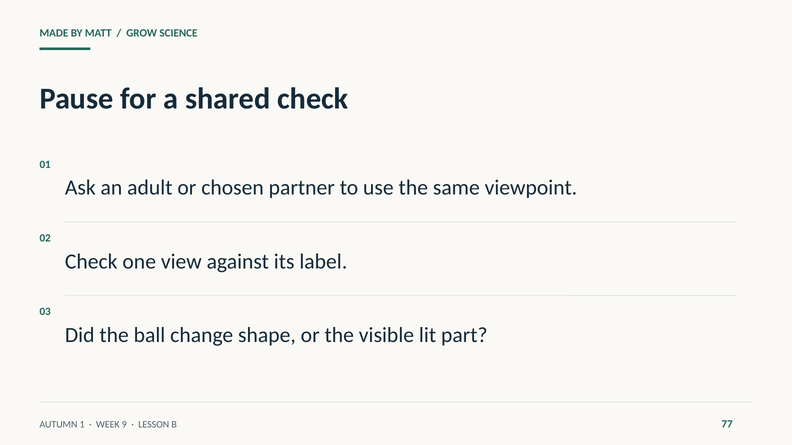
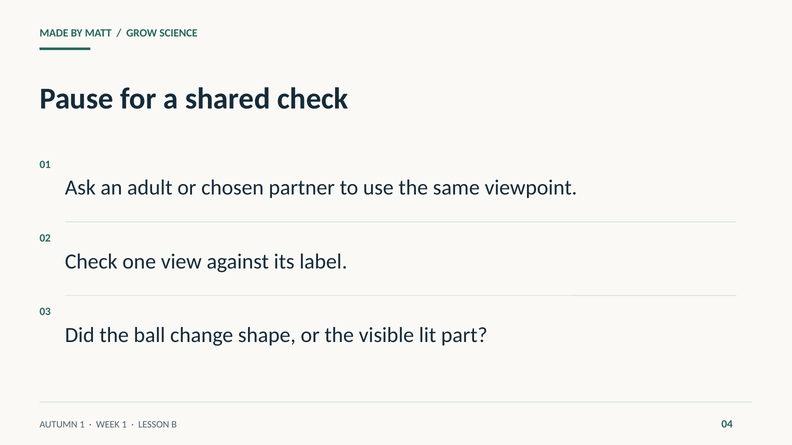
WEEK 9: 9 -> 1
77: 77 -> 04
